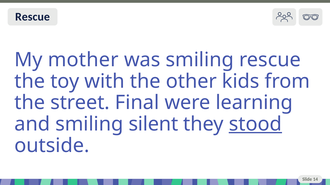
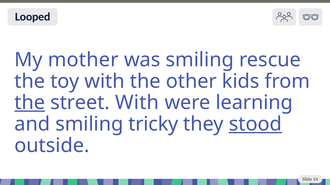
Rescue at (33, 17): Rescue -> Looped
the at (30, 103) underline: none -> present
street Final: Final -> With
silent: silent -> tricky
